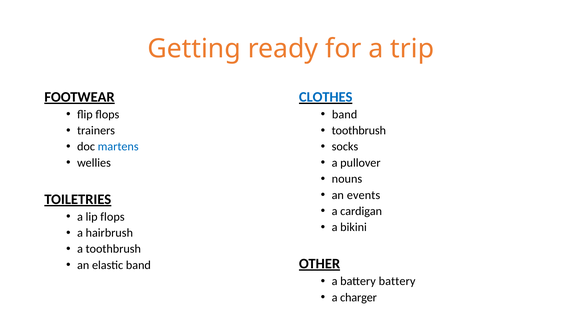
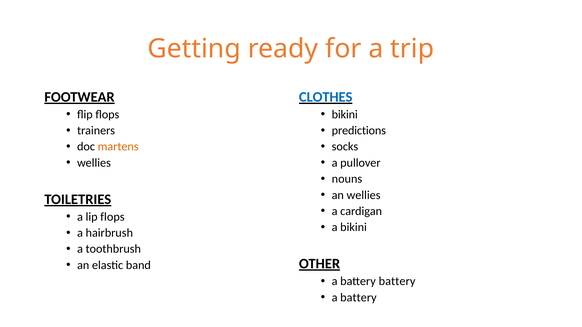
band at (345, 115): band -> bikini
toothbrush at (359, 131): toothbrush -> predictions
martens colour: blue -> orange
an events: events -> wellies
charger at (359, 298): charger -> battery
